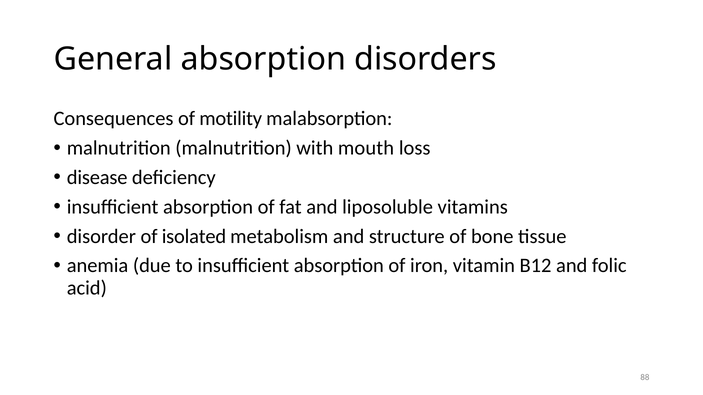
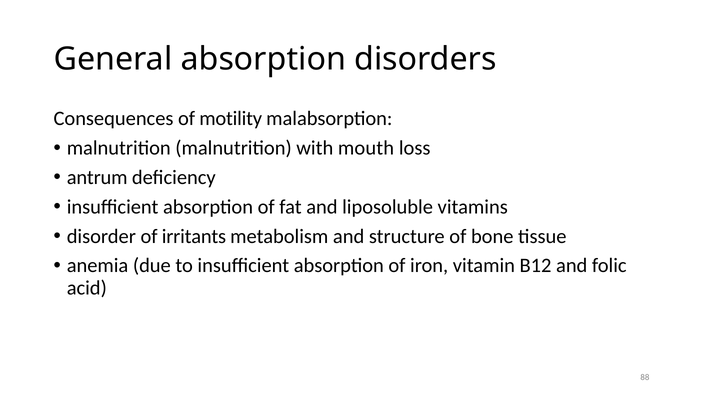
disease: disease -> antrum
isolated: isolated -> irritants
